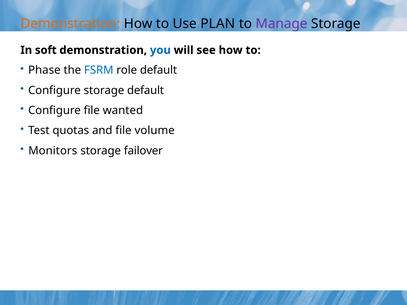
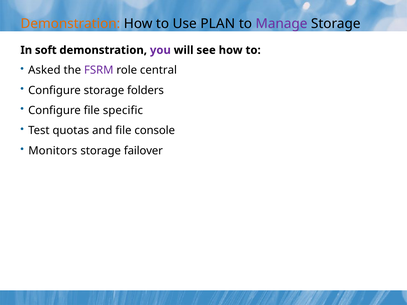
you colour: blue -> purple
Phase: Phase -> Asked
FSRM colour: blue -> purple
role default: default -> central
storage default: default -> folders
wanted: wanted -> specific
volume: volume -> console
